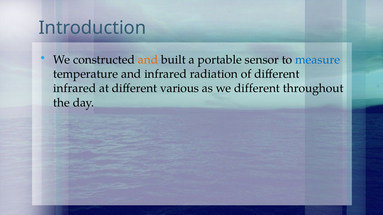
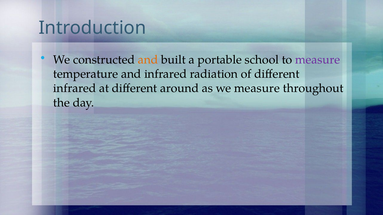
sensor: sensor -> school
measure at (318, 60) colour: blue -> purple
various: various -> around
we different: different -> measure
